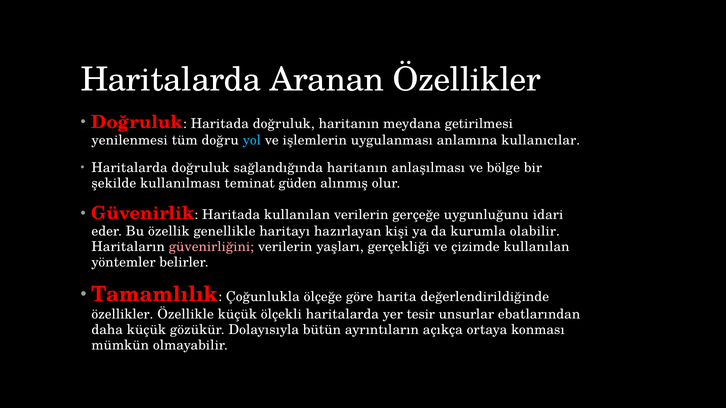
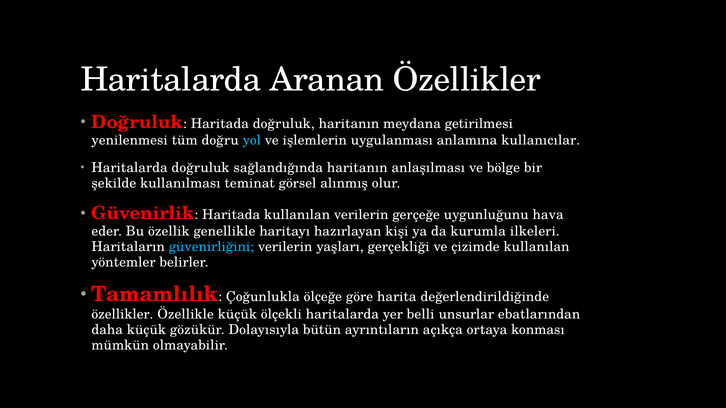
güden: güden -> görsel
idari: idari -> hava
olabilir: olabilir -> ilkeleri
güvenirliğini colour: pink -> light blue
tesir: tesir -> belli
